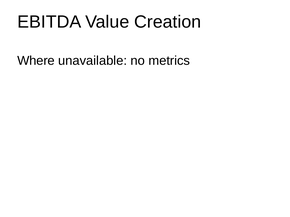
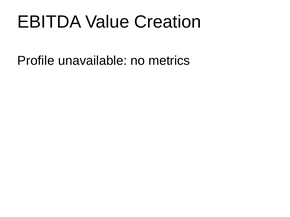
Where: Where -> Profile
